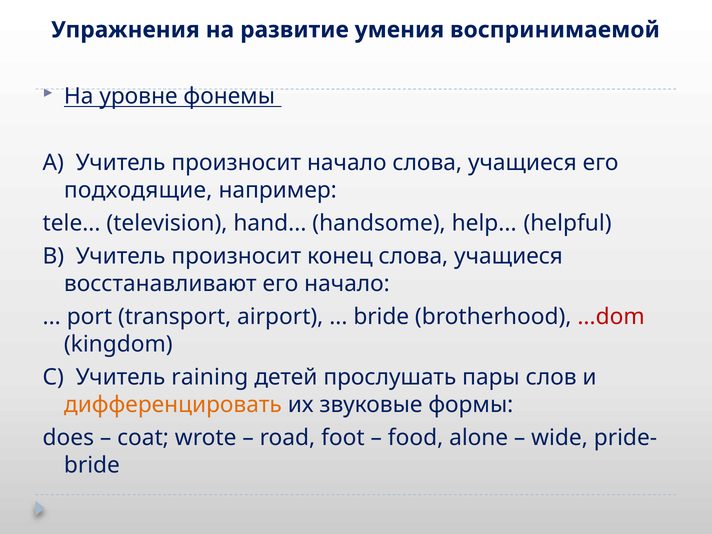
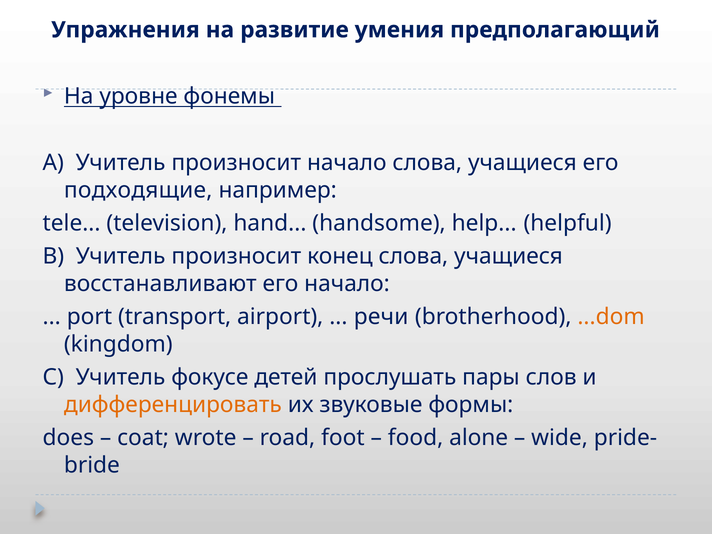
воспринимаемой: воспринимаемой -> предполагающий
bride at (381, 317): bride -> речи
...dom colour: red -> orange
raining: raining -> фокусе
